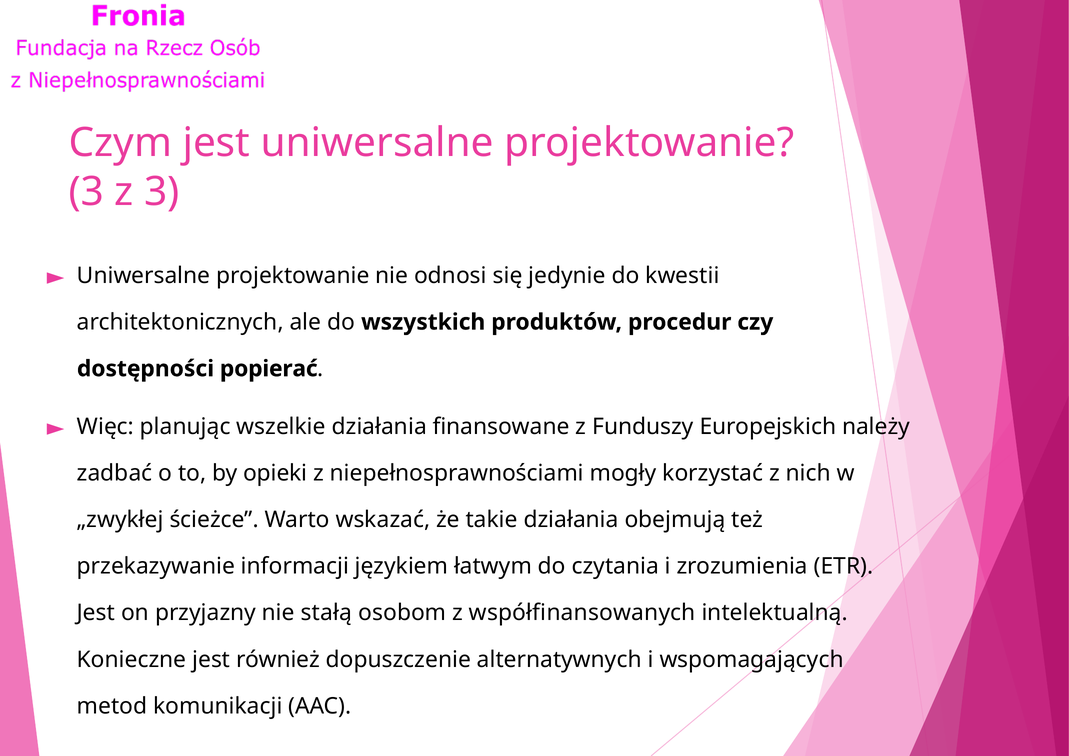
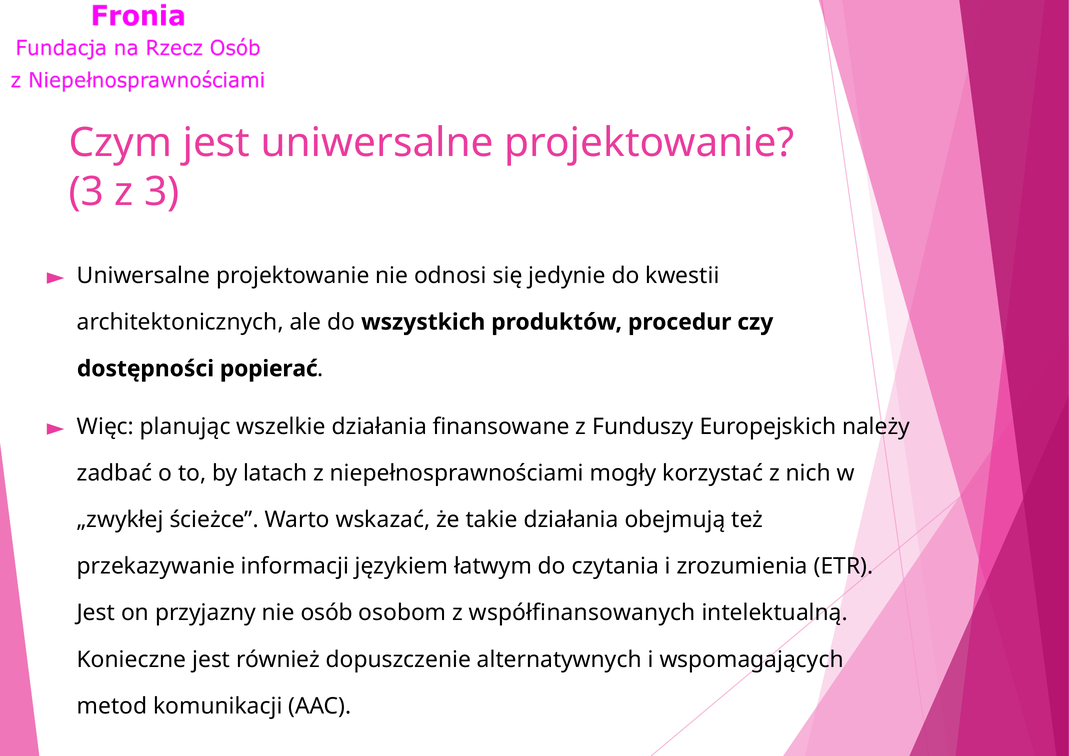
opieki: opieki -> latach
stałą: stałą -> osób
